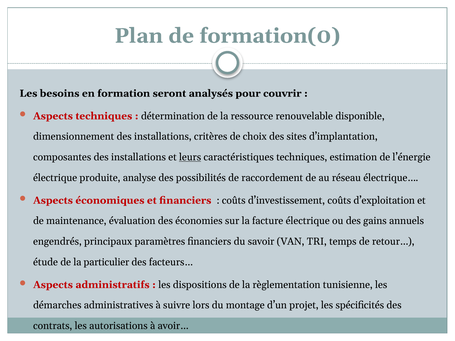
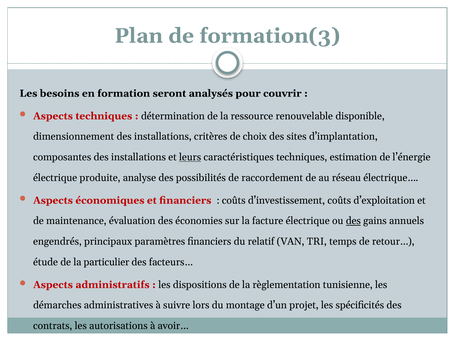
formation(0: formation(0 -> formation(3
des at (353, 221) underline: none -> present
savoir: savoir -> relatif
